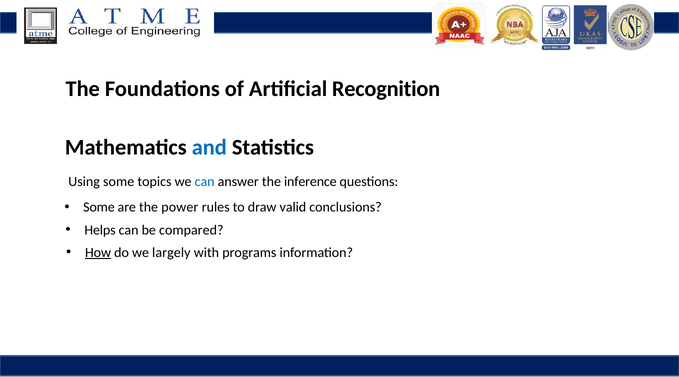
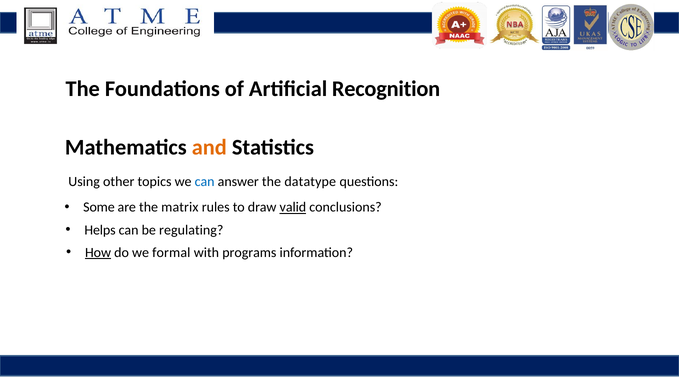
and colour: blue -> orange
Using some: some -> other
inference: inference -> datatype
power: power -> matrix
valid underline: none -> present
compared: compared -> regulating
largely: largely -> formal
